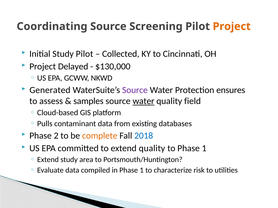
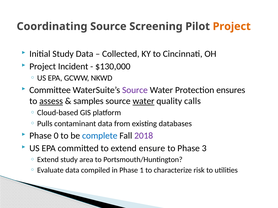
Study Pilot: Pilot -> Data
Delayed: Delayed -> Incident
Generated: Generated -> Committee
assess underline: none -> present
field: field -> calls
2: 2 -> 0
complete colour: orange -> blue
2018 colour: blue -> purple
extend quality: quality -> ensure
to Phase 1: 1 -> 3
